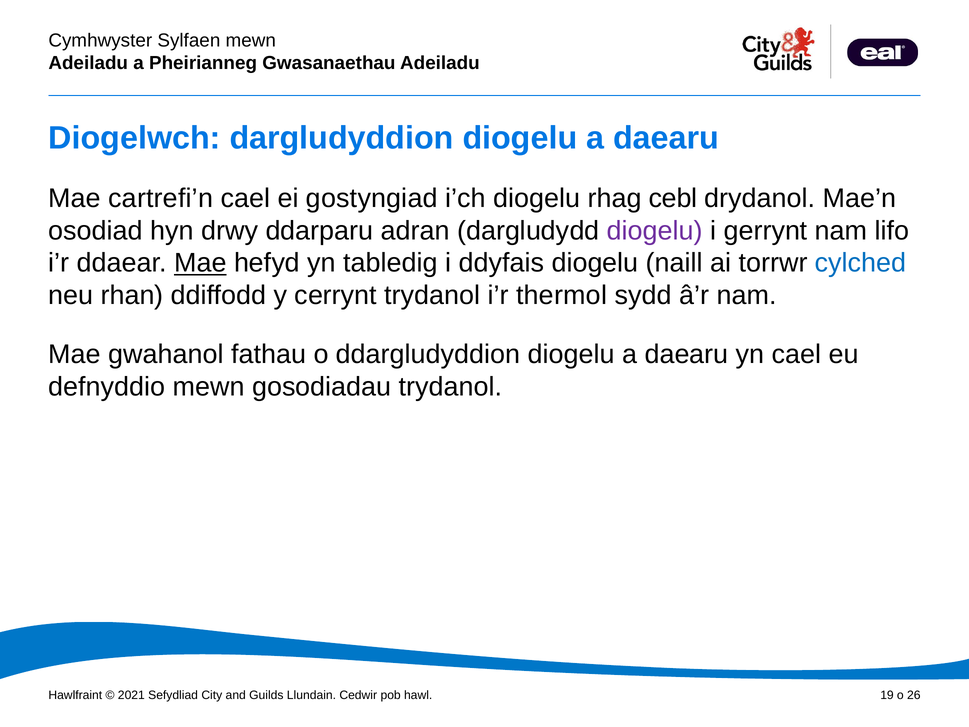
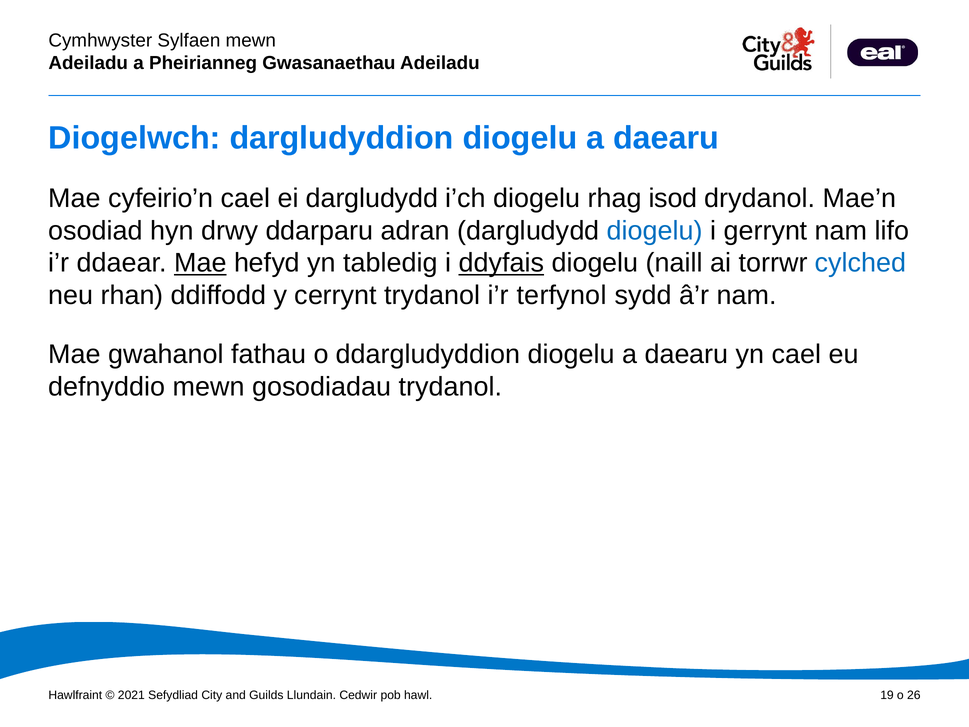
cartrefi’n: cartrefi’n -> cyfeirio’n
ei gostyngiad: gostyngiad -> dargludydd
cebl: cebl -> isod
diogelu at (655, 231) colour: purple -> blue
ddyfais underline: none -> present
thermol: thermol -> terfynol
